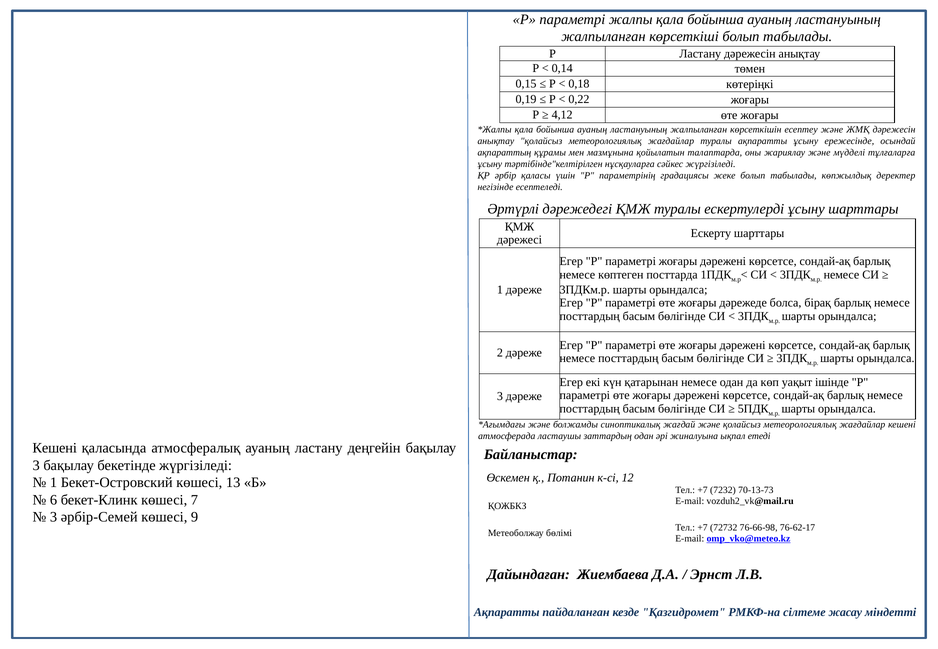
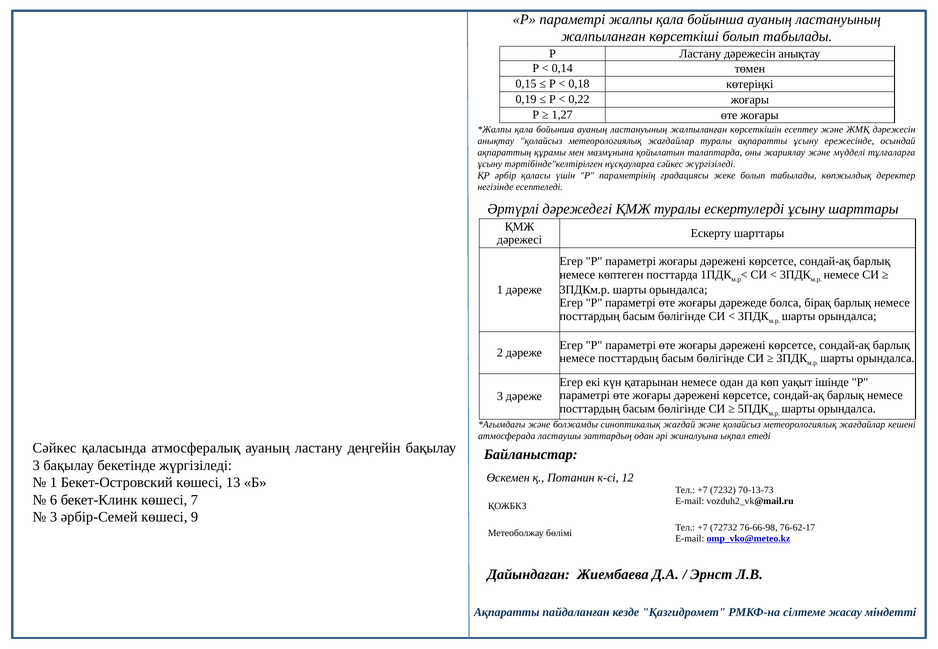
4,12: 4,12 -> 1,27
Кешені at (55, 448): Кешені -> Сәйкес
